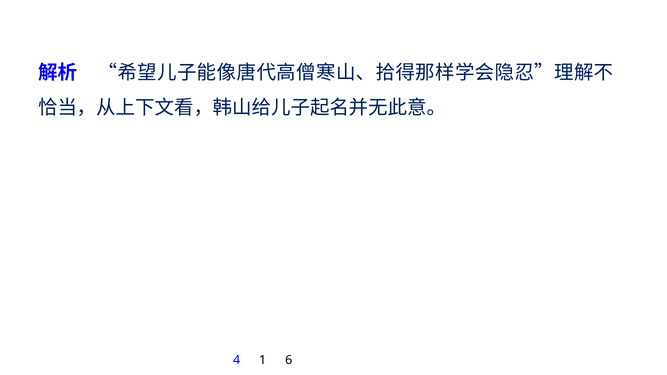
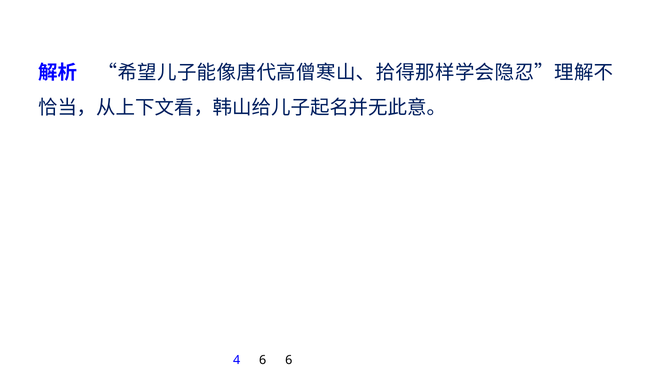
4 1: 1 -> 6
